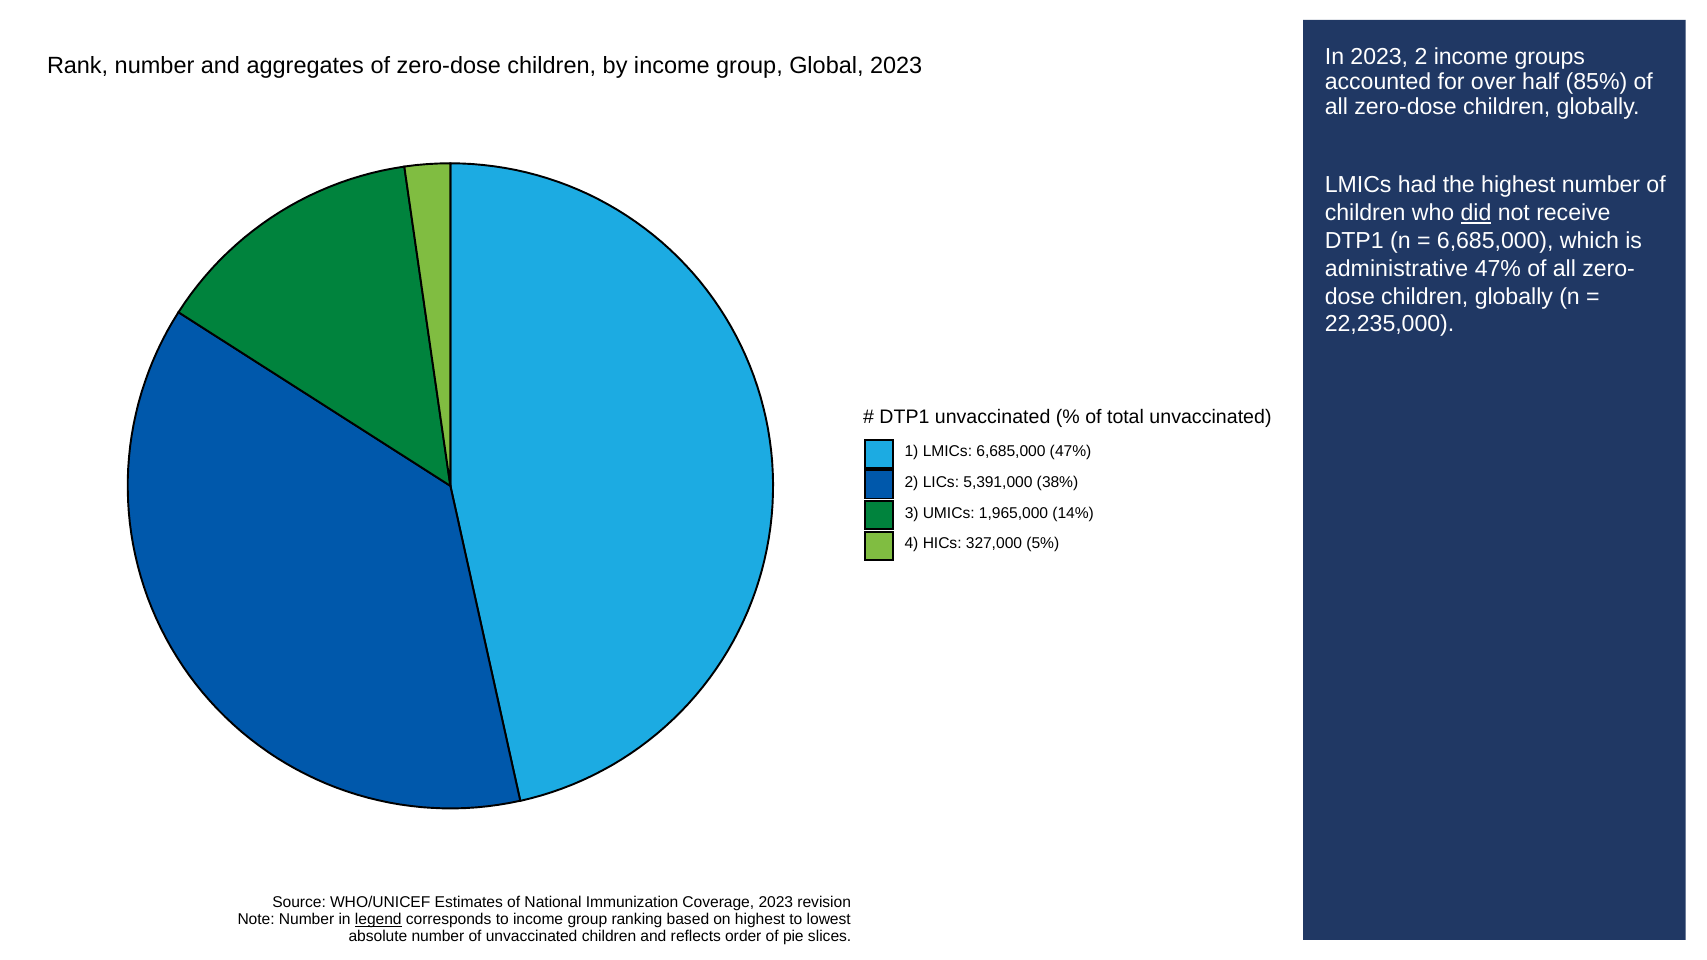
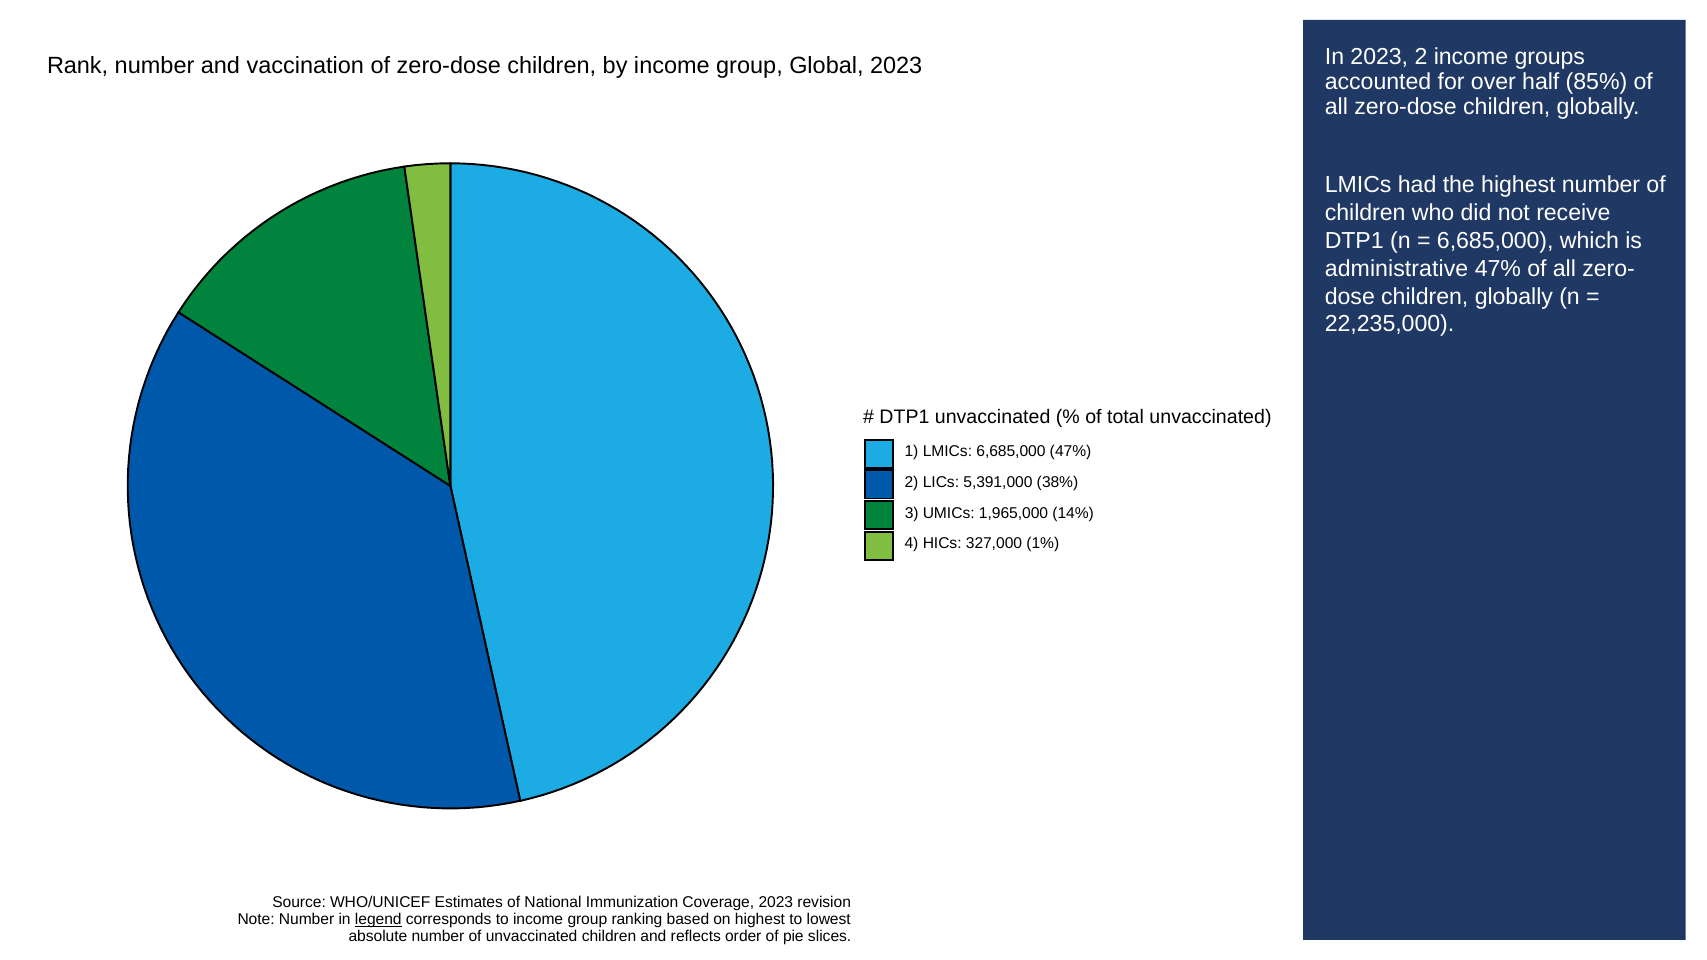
aggregates: aggregates -> vaccination
did underline: present -> none
5%: 5% -> 1%
